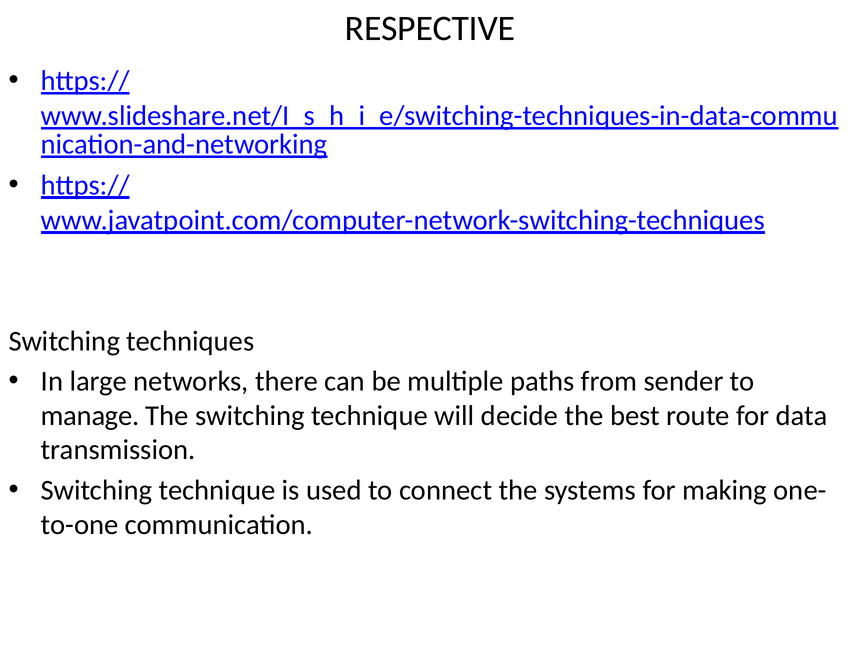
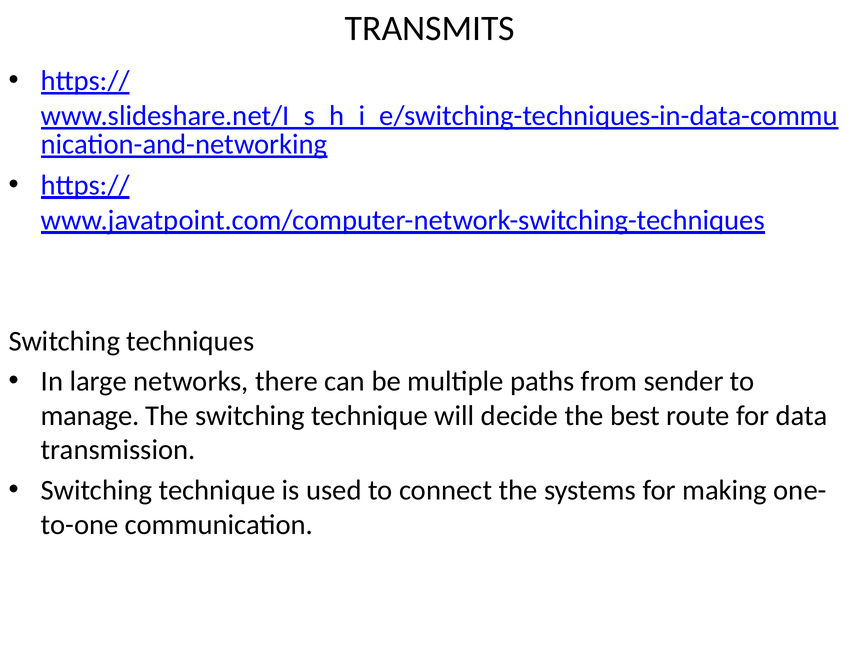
RESPECTIVE: RESPECTIVE -> TRANSMITS
